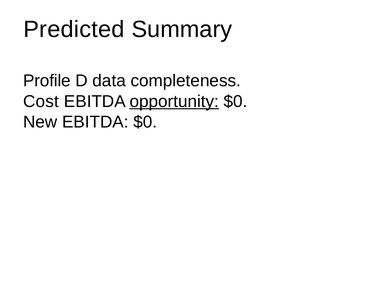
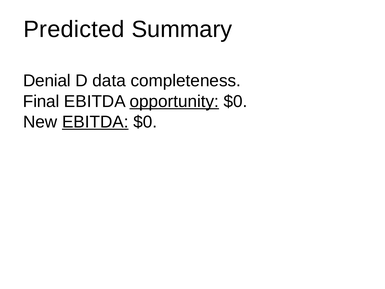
Profile: Profile -> Denial
Cost: Cost -> Final
EBITDA at (95, 122) underline: none -> present
